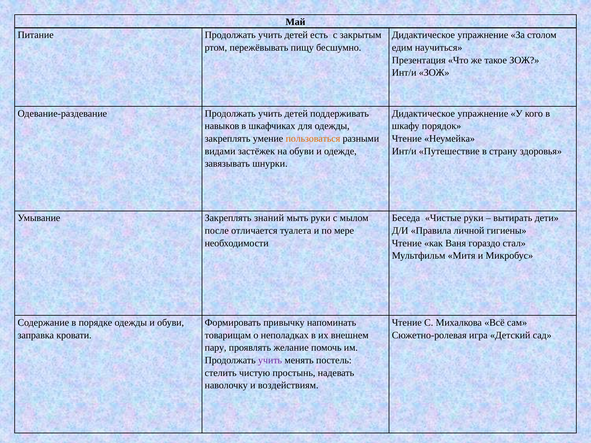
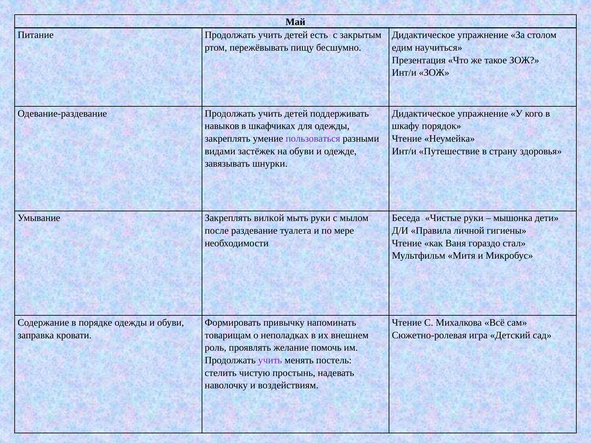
пользоваться colour: orange -> purple
знаний: знаний -> вилкой
вытирать: вытирать -> мышонка
отличается: отличается -> раздевание
пару: пару -> роль
